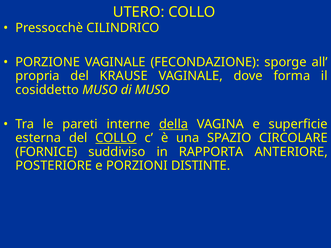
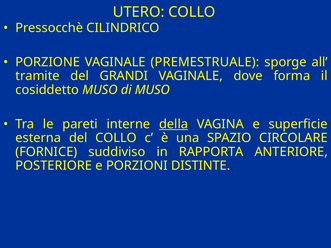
FECONDAZIONE: FECONDAZIONE -> PREMESTRUALE
propria: propria -> tramite
KRAUSE: KRAUSE -> GRANDI
COLLO at (116, 138) underline: present -> none
